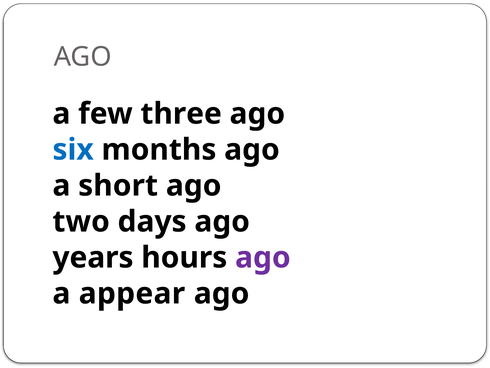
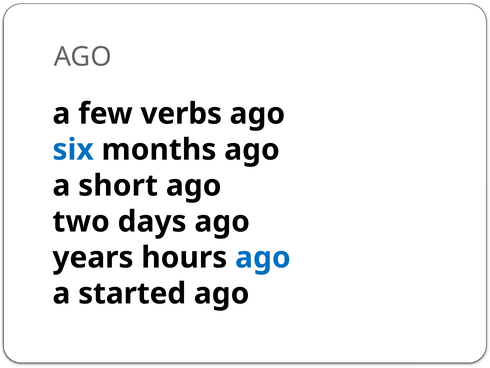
three: three -> verbs
ago at (263, 257) colour: purple -> blue
appear: appear -> started
